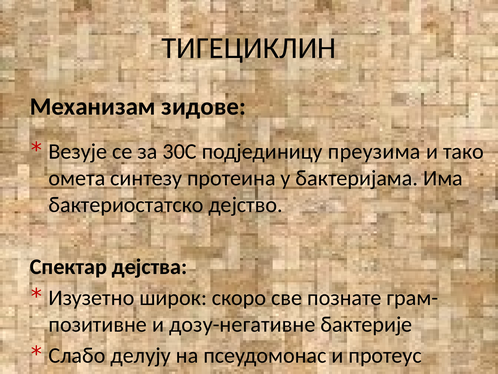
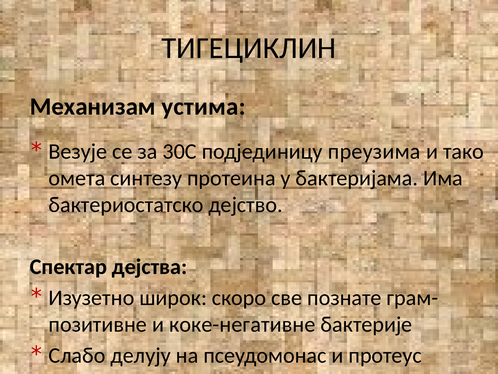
зидове: зидове -> устима
дозу-негативне: дозу-негативне -> коке-негативне
